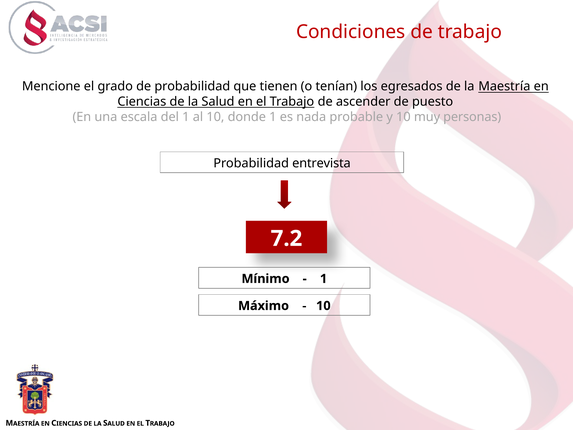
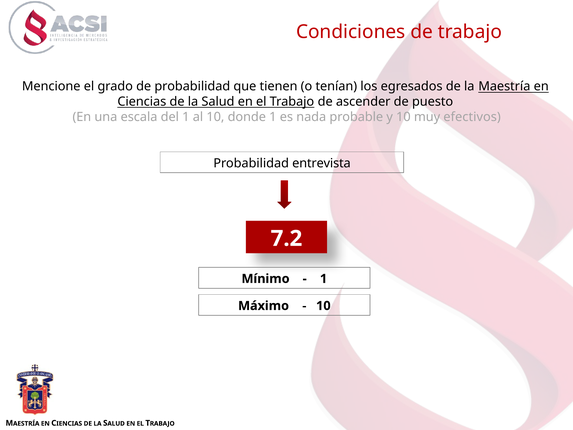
personas: personas -> efectivos
